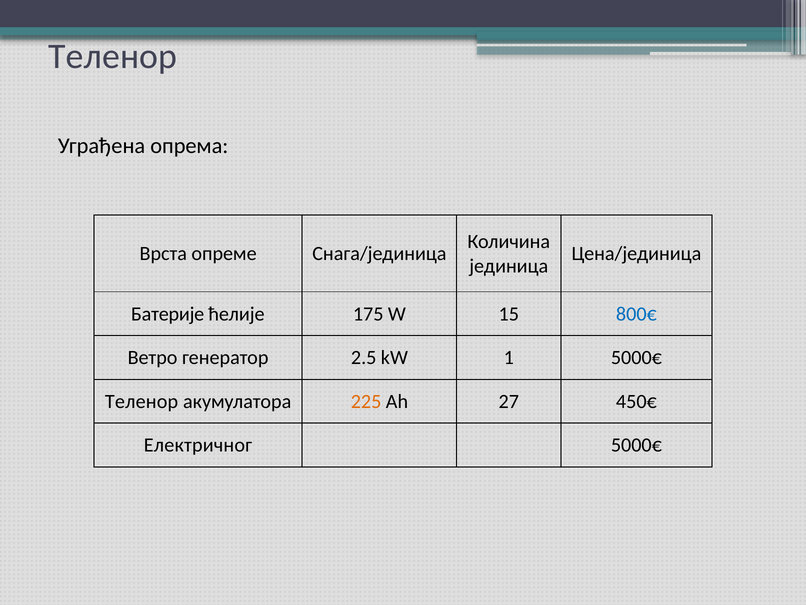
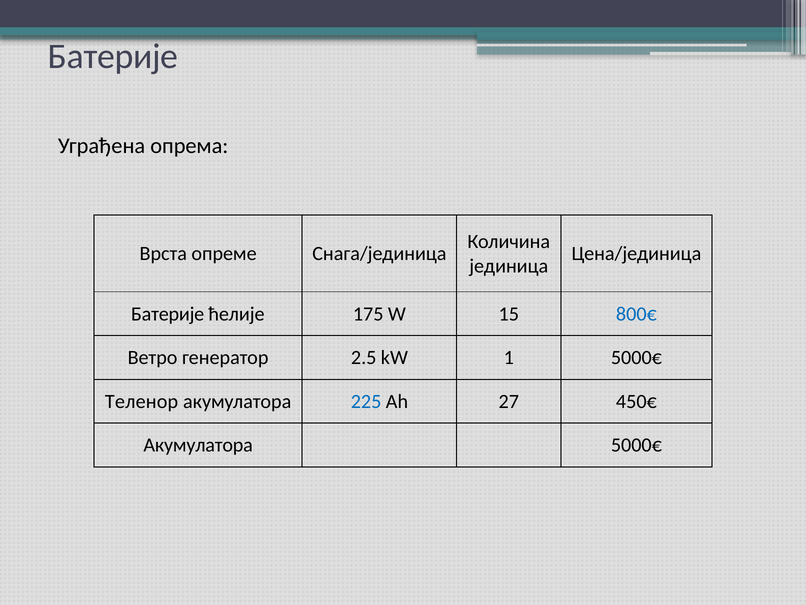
Теленор at (113, 56): Теленор -> Батерије
225 colour: orange -> blue
Електричног at (198, 445): Електричног -> Акумулатора
